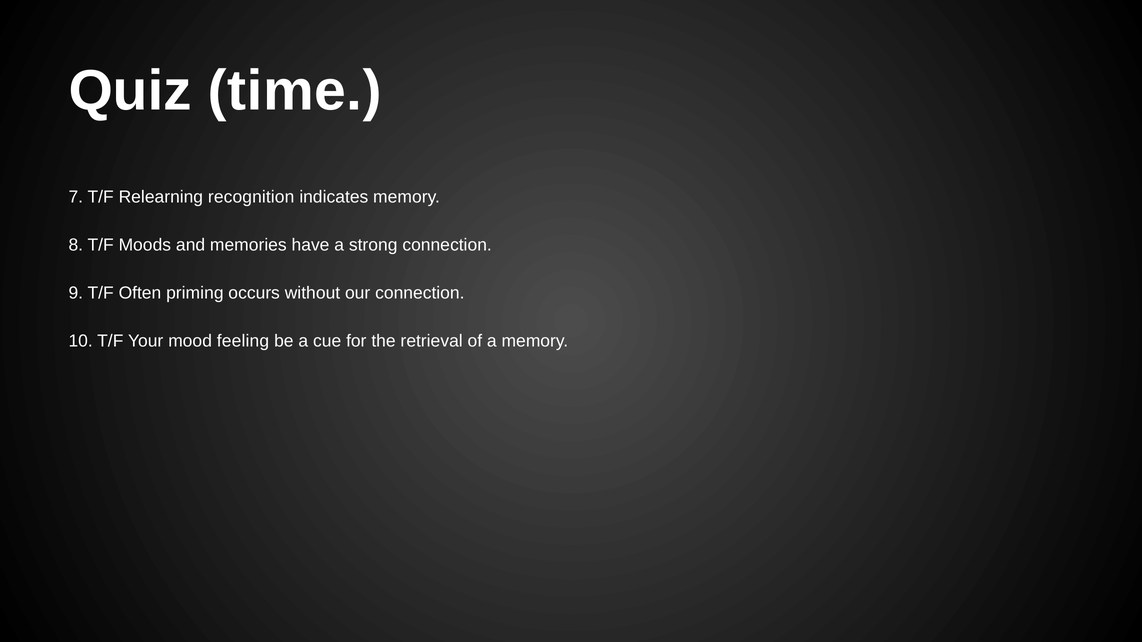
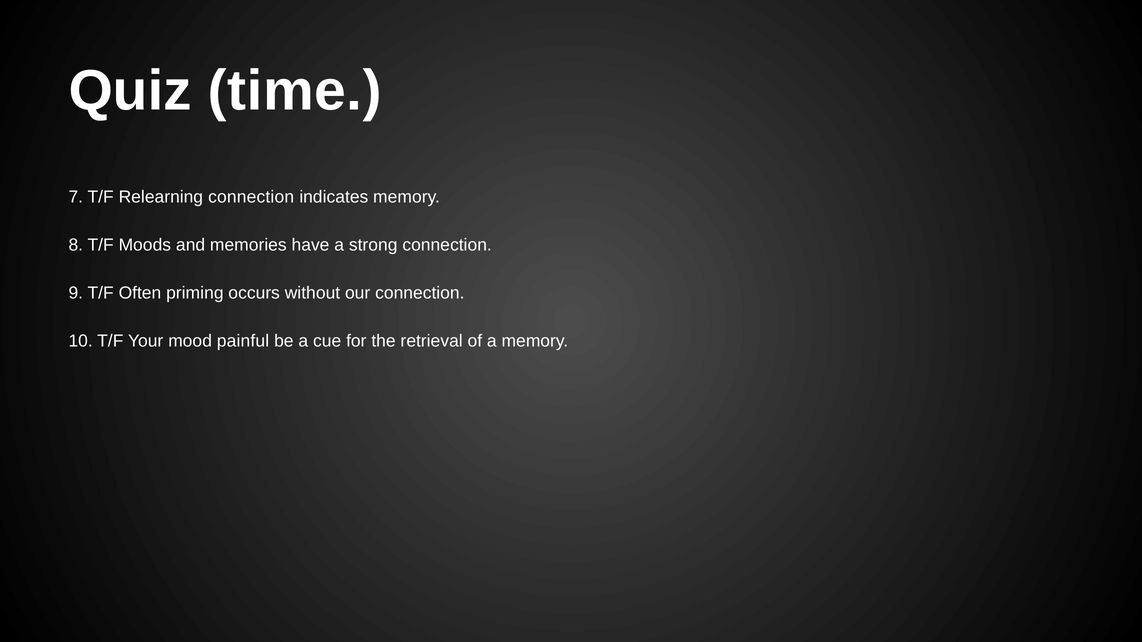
Relearning recognition: recognition -> connection
feeling: feeling -> painful
